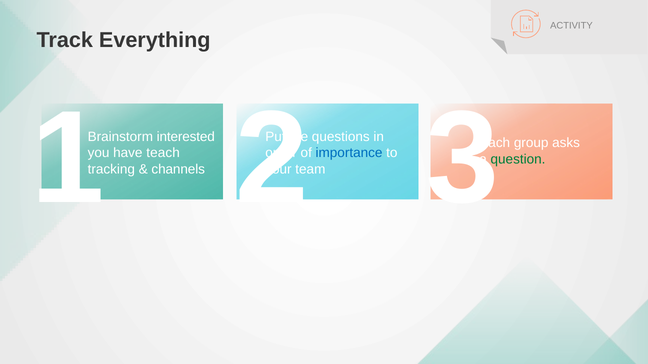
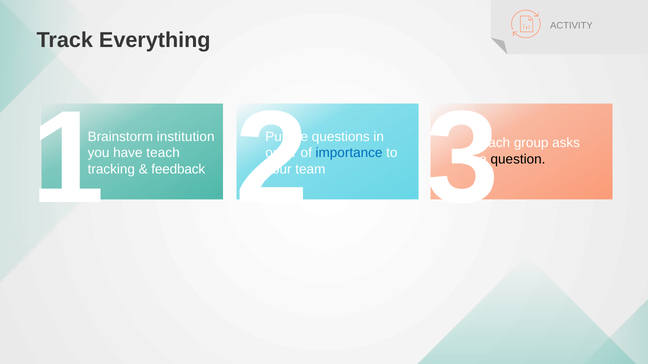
interested: interested -> institution
question colour: green -> black
channels: channels -> feedback
